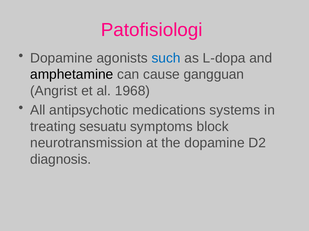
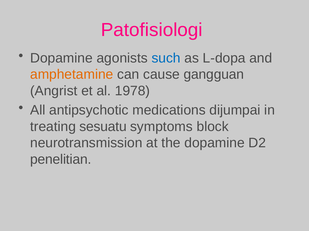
amphetamine colour: black -> orange
1968: 1968 -> 1978
systems: systems -> dijumpai
diagnosis: diagnosis -> penelitian
